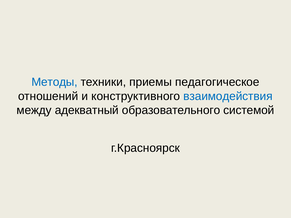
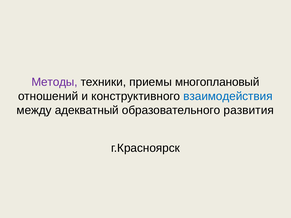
Методы colour: blue -> purple
педагогическое: педагогическое -> многоплановый
системой: системой -> развития
